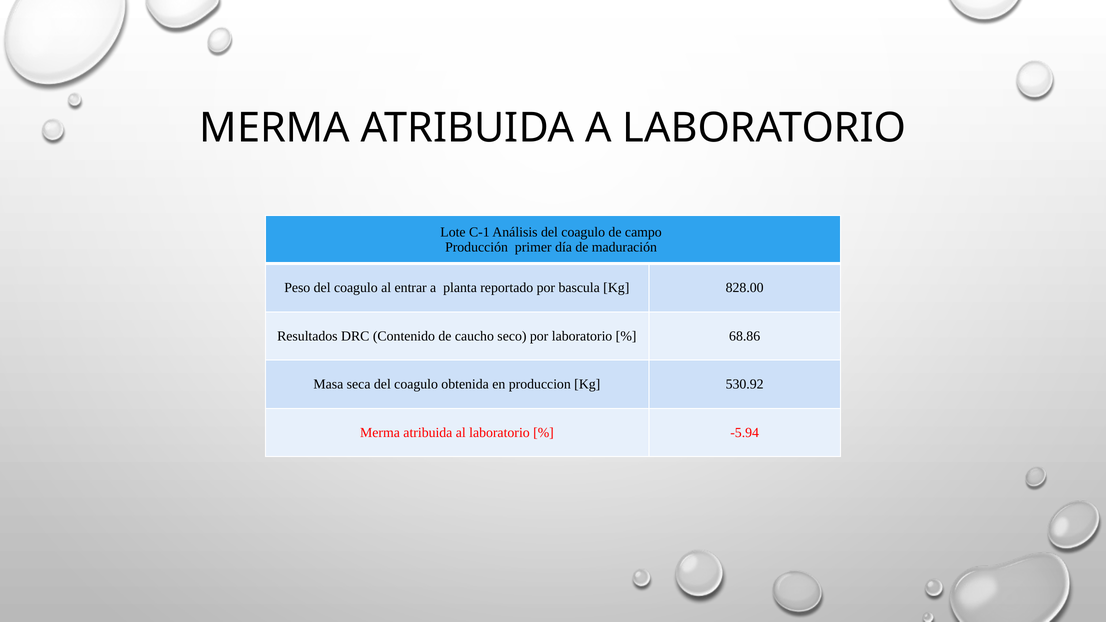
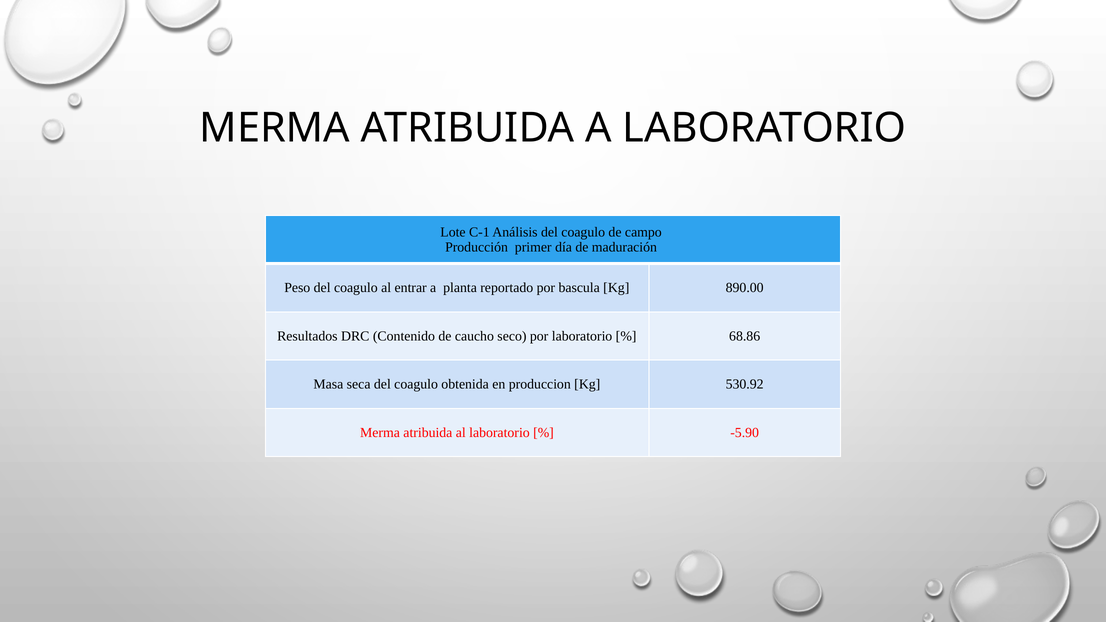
828.00: 828.00 -> 890.00
-5.94: -5.94 -> -5.90
